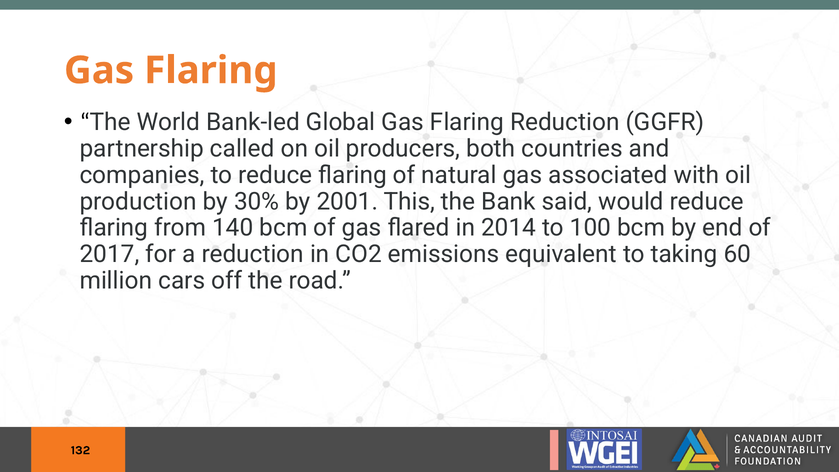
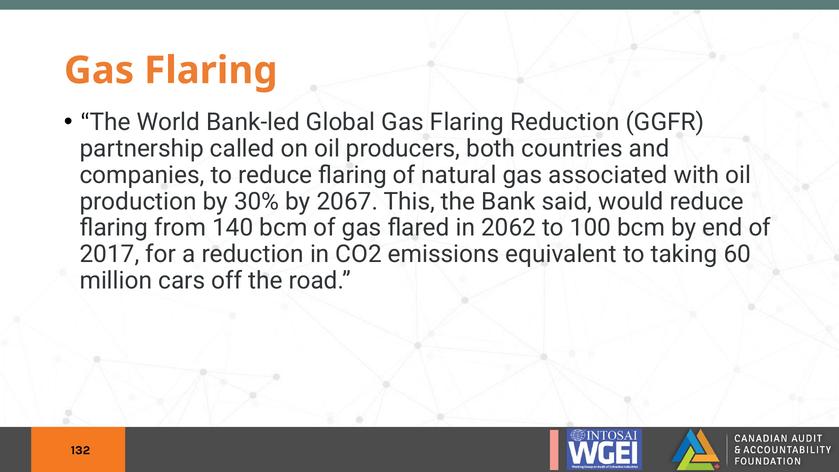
2001: 2001 -> 2067
2014: 2014 -> 2062
